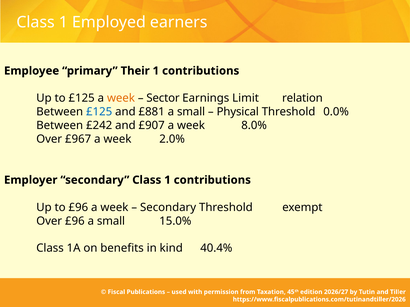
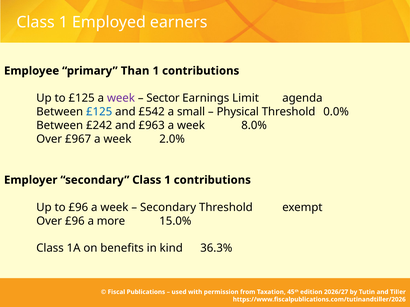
Their: Their -> Than
week at (121, 98) colour: orange -> purple
relation: relation -> agenda
£881: £881 -> £542
£907: £907 -> £963
£96 a small: small -> more
40.4%: 40.4% -> 36.3%
